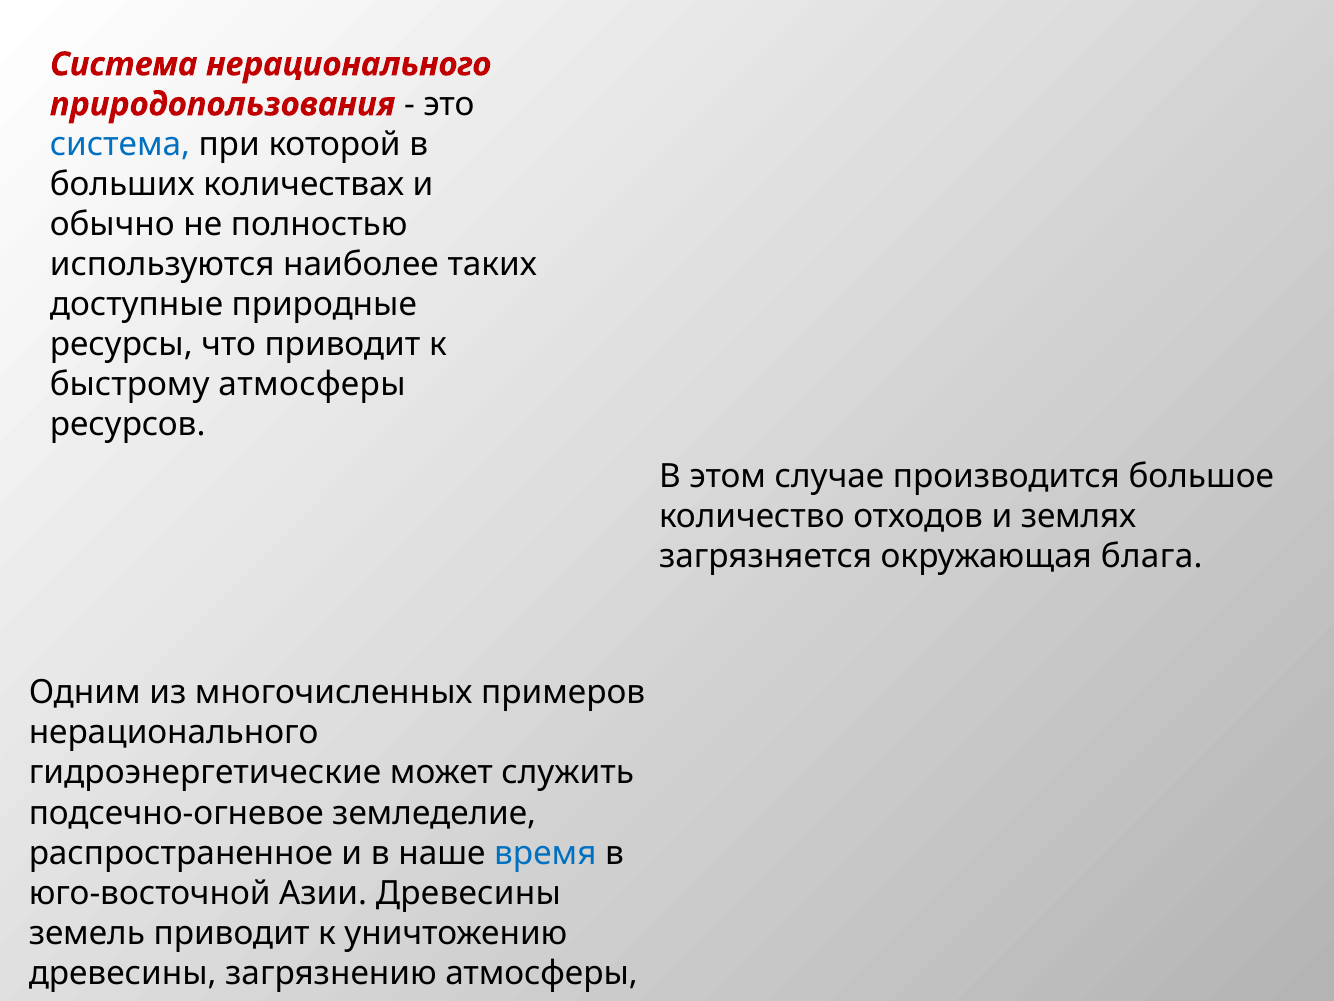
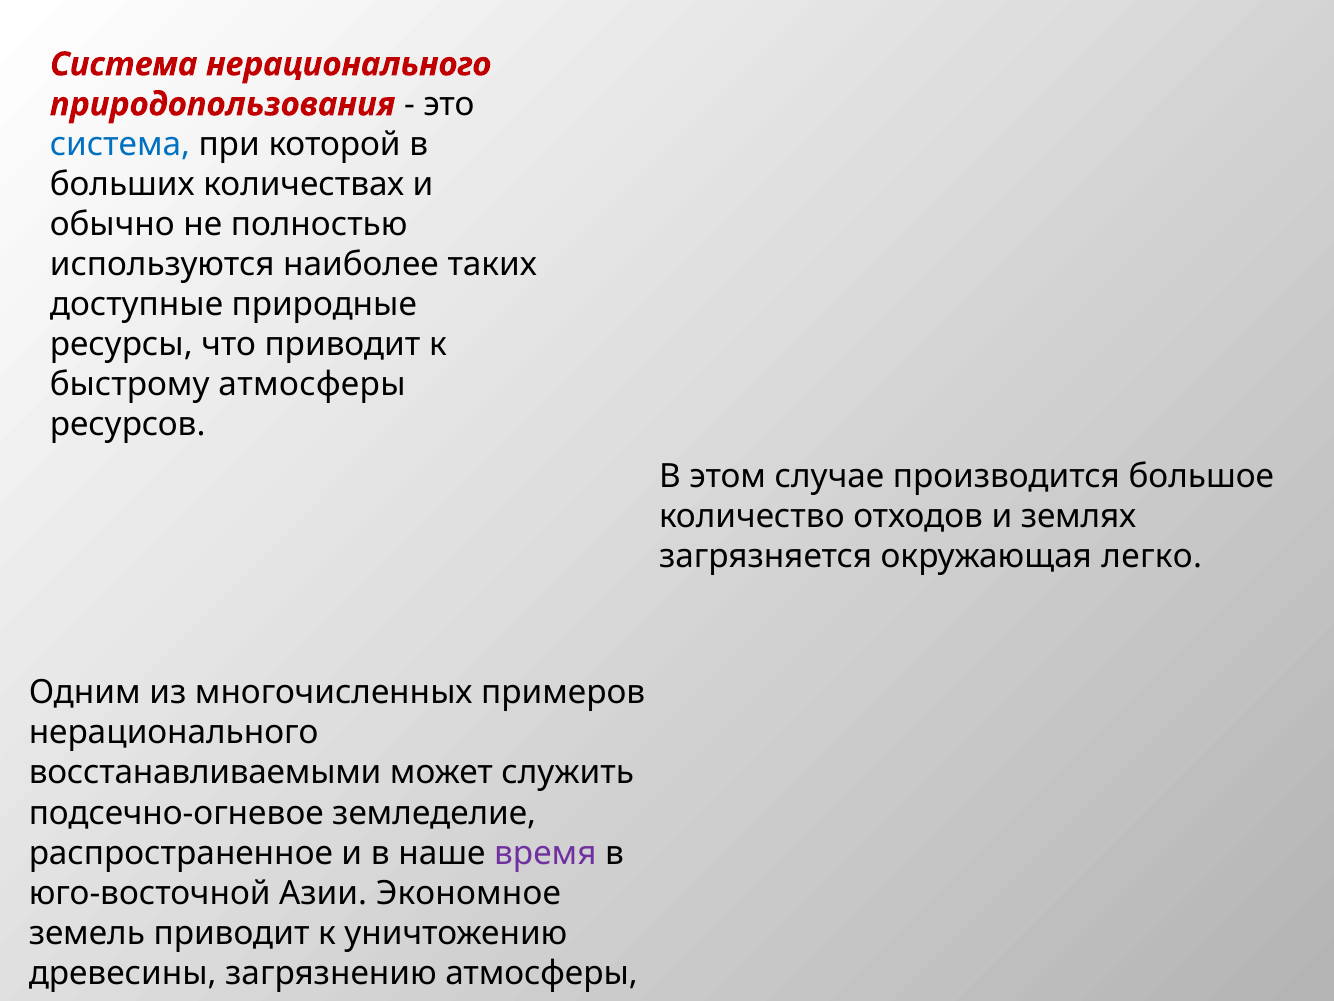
блага: блага -> легко
гидроэнергетические: гидроэнергетические -> восстанавливаемыми
время colour: blue -> purple
Азии Древесины: Древесины -> Экономное
